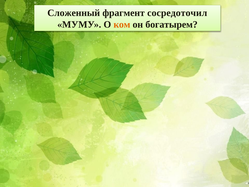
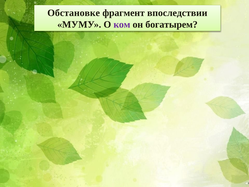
Сложенный: Сложенный -> Обстановке
сосредоточил: сосредоточил -> впоследствии
ком colour: orange -> purple
